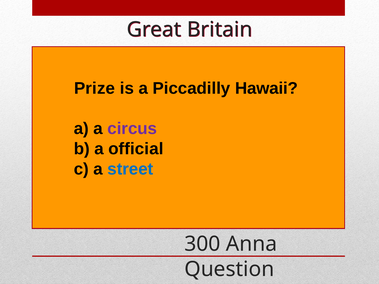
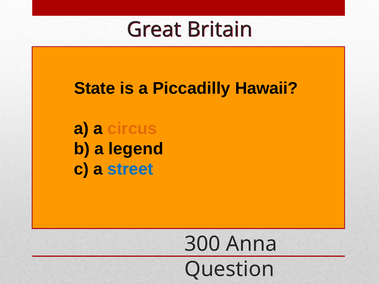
Prize: Prize -> State
circus colour: purple -> orange
official: official -> legend
